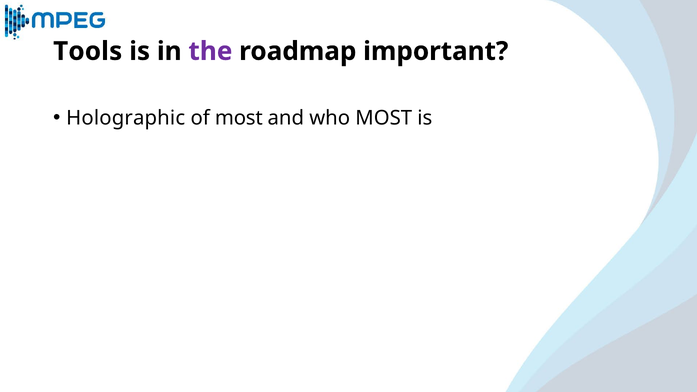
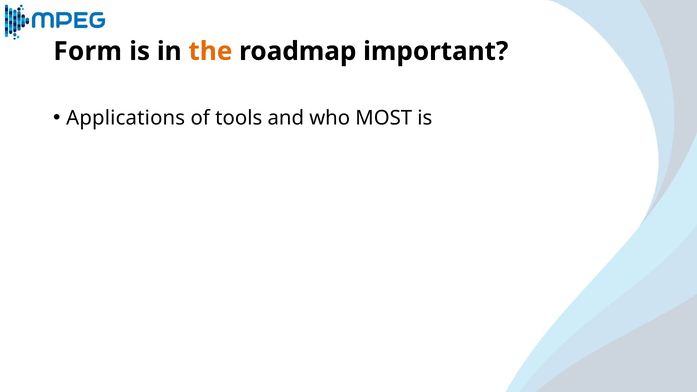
Tools: Tools -> Form
the colour: purple -> orange
Holographic: Holographic -> Applications
of most: most -> tools
